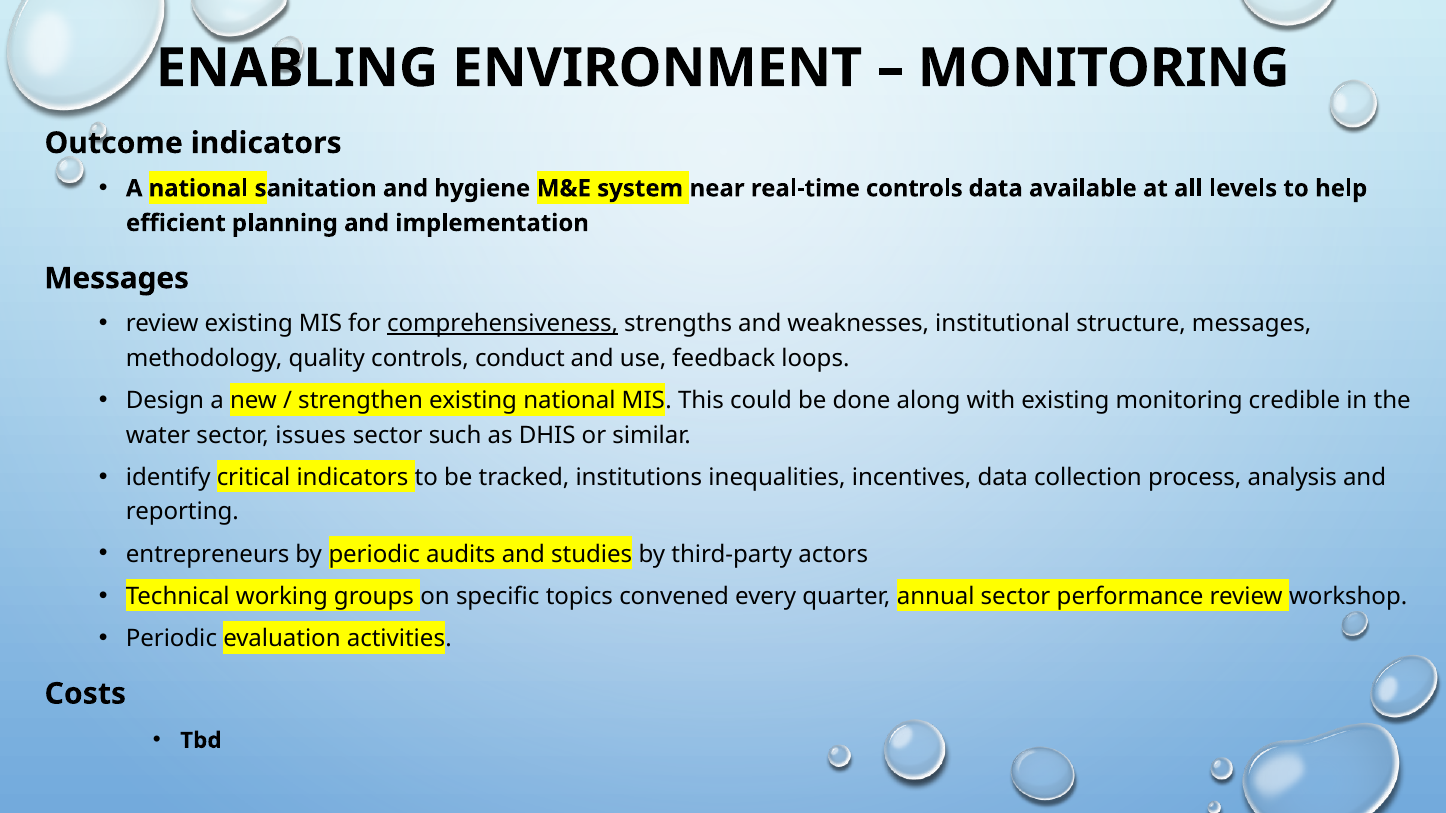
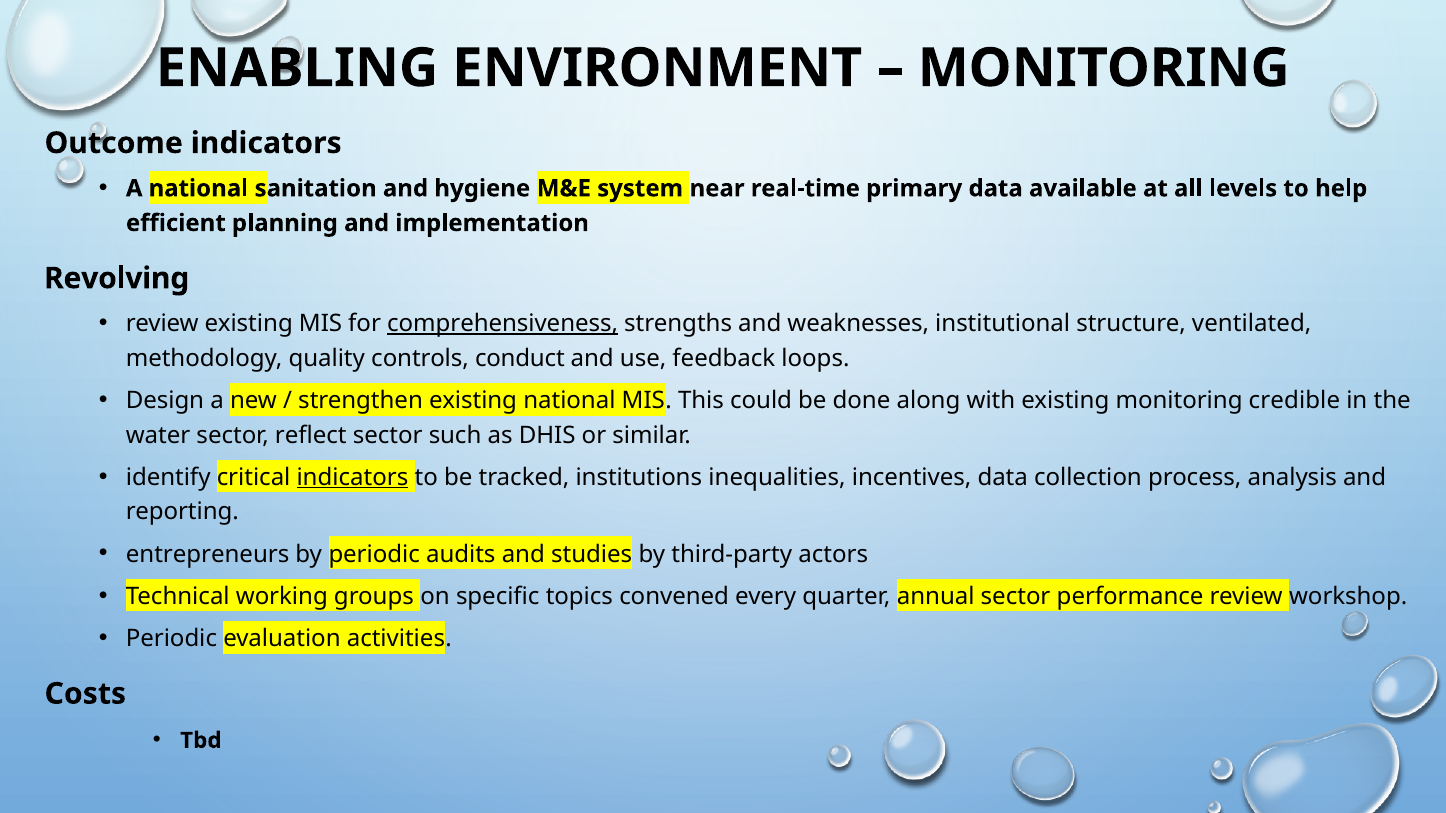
real-time controls: controls -> primary
Messages at (117, 278): Messages -> Revolving
structure messages: messages -> ventilated
issues: issues -> reflect
indicators at (352, 478) underline: none -> present
